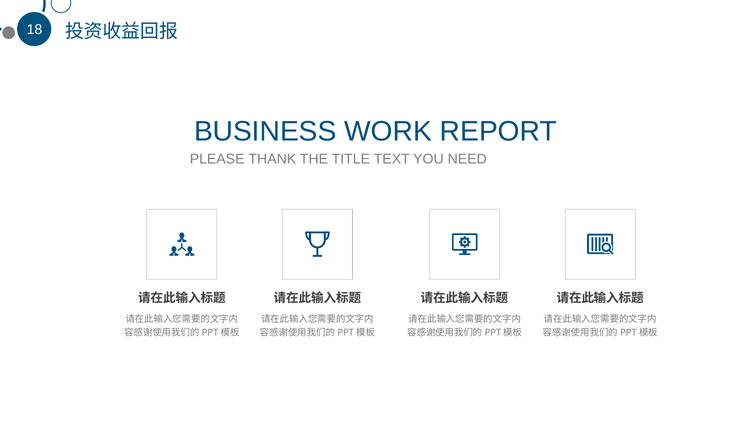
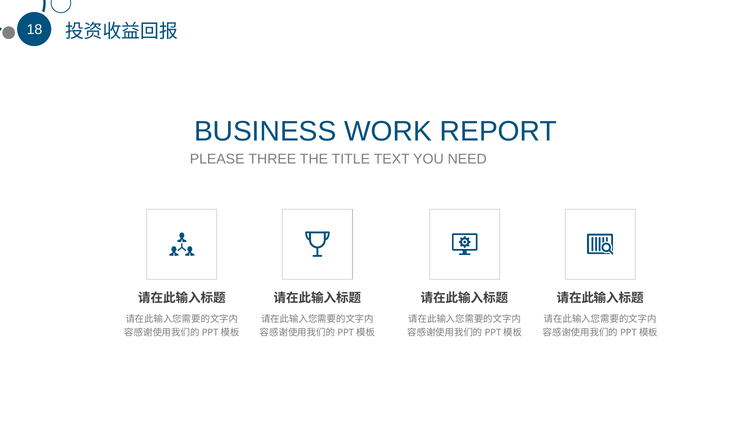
THANK: THANK -> THREE
